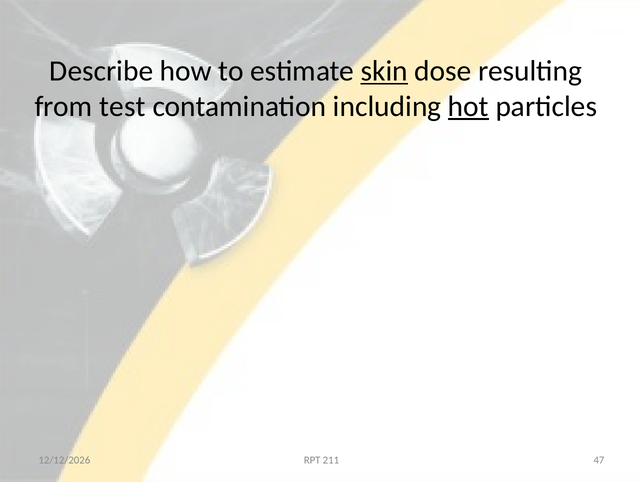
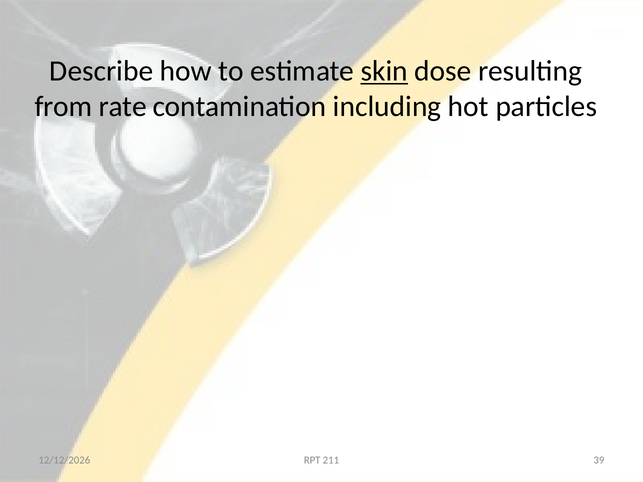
test: test -> rate
hot underline: present -> none
47: 47 -> 39
